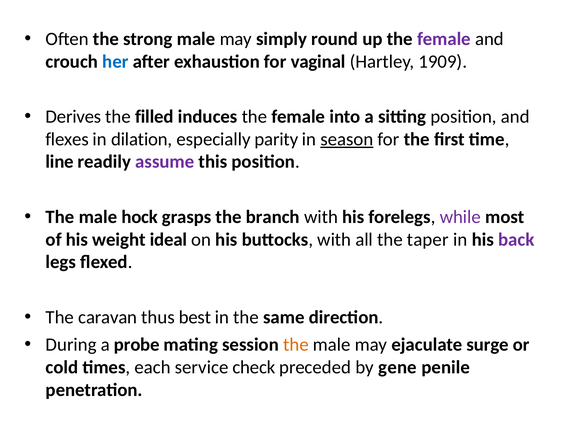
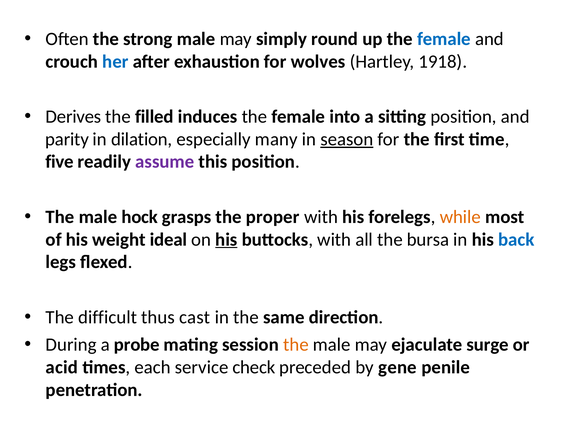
female at (444, 39) colour: purple -> blue
vaginal: vaginal -> wolves
1909: 1909 -> 1918
flexes: flexes -> parity
parity: parity -> many
line: line -> five
branch: branch -> proper
while colour: purple -> orange
his at (226, 239) underline: none -> present
taper: taper -> bursa
back colour: purple -> blue
caravan: caravan -> difficult
best: best -> cast
cold: cold -> acid
